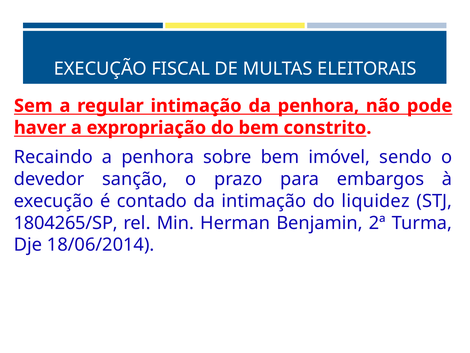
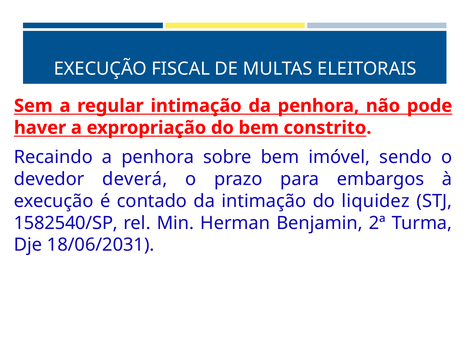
sanção: sanção -> deverá
1804265/SP: 1804265/SP -> 1582540/SP
18/06/2014: 18/06/2014 -> 18/06/2031
